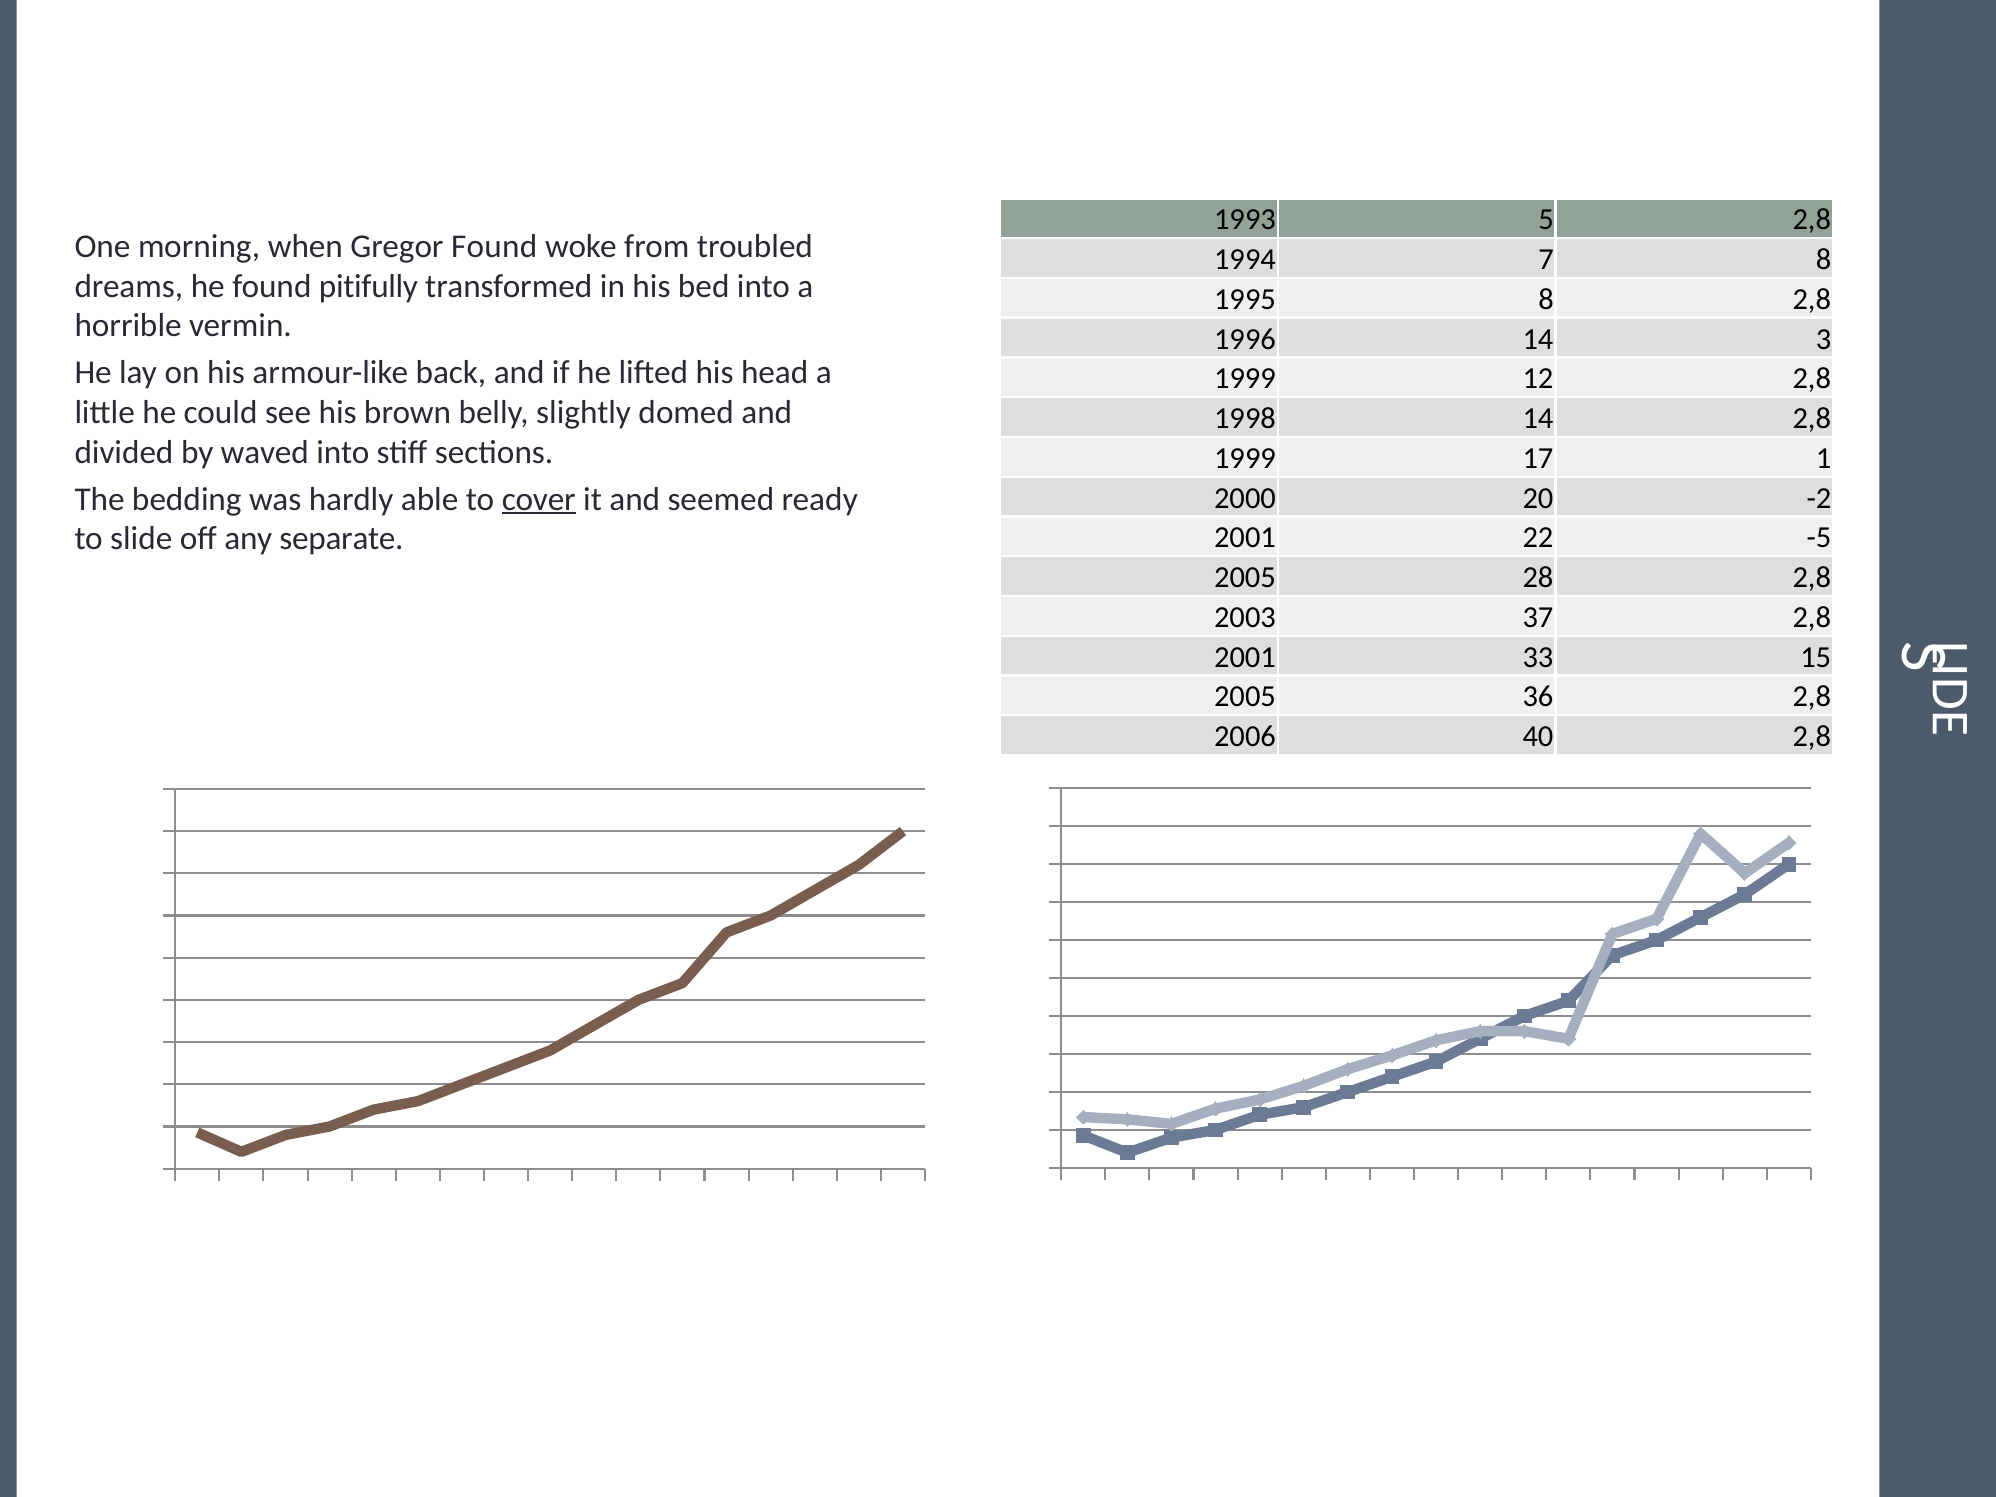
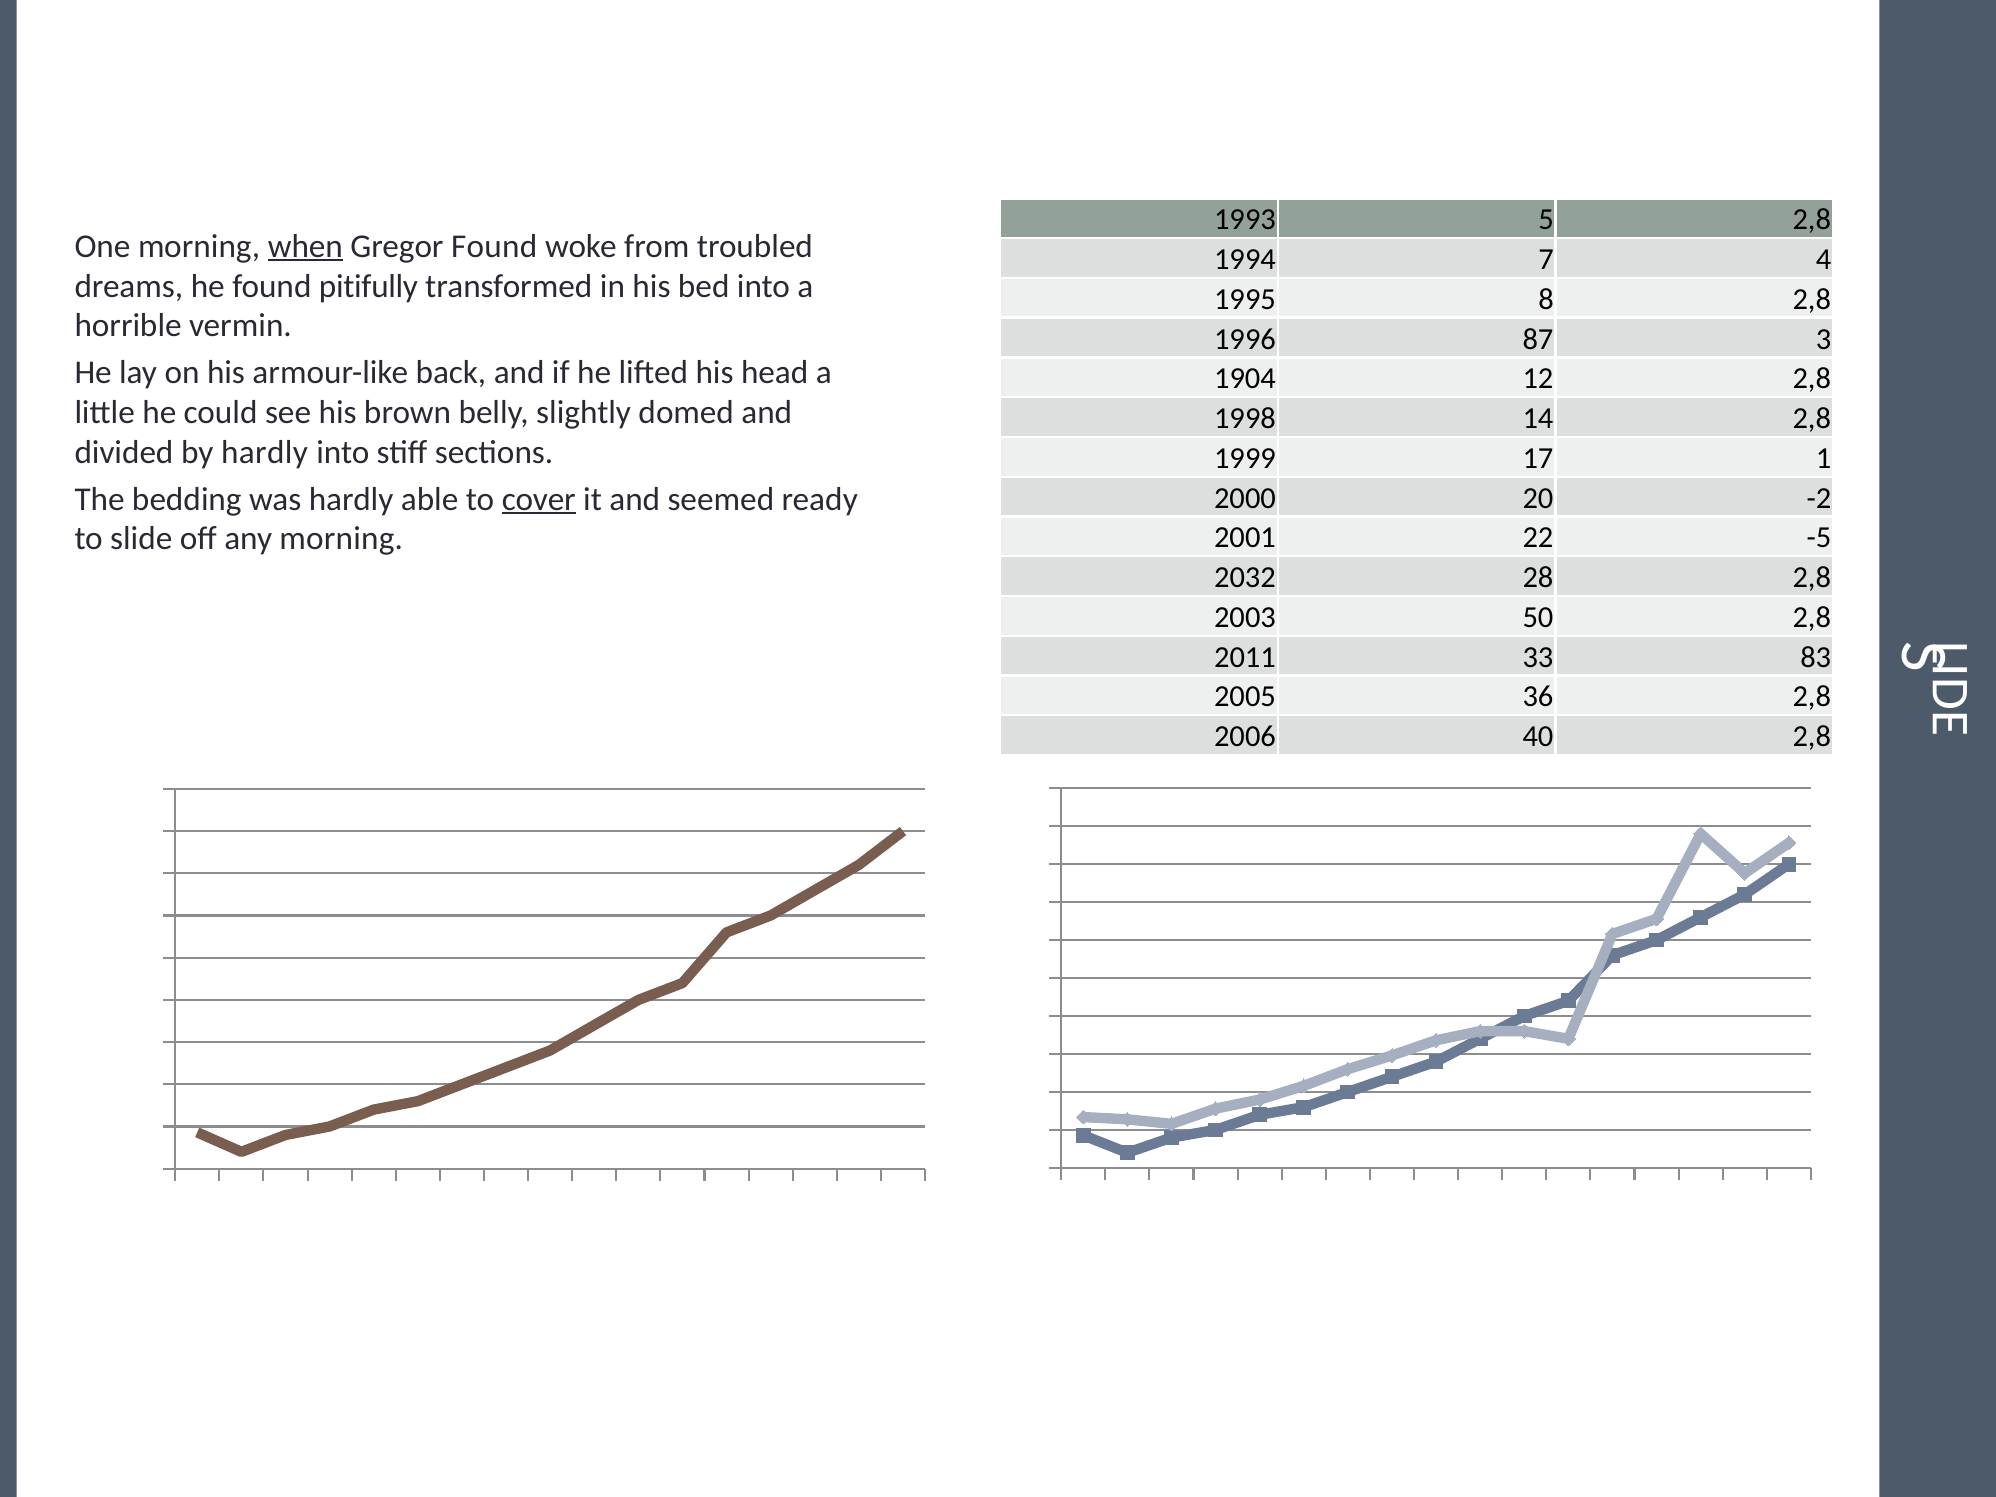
when underline: none -> present
7 8: 8 -> 4
1996 14: 14 -> 87
1999 at (1245, 379): 1999 -> 1904
by waved: waved -> hardly
any separate: separate -> morning
2005 at (1245, 578): 2005 -> 2032
2003 37: 37 -> 50
2001 at (1245, 657): 2001 -> 2011
33 15: 15 -> 83
